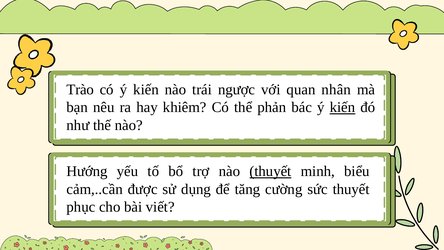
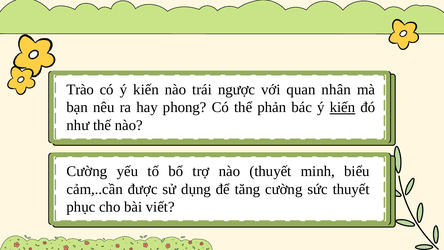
khiêm: khiêm -> phong
Hướng at (87, 171): Hướng -> Cường
thuyết at (270, 171) underline: present -> none
